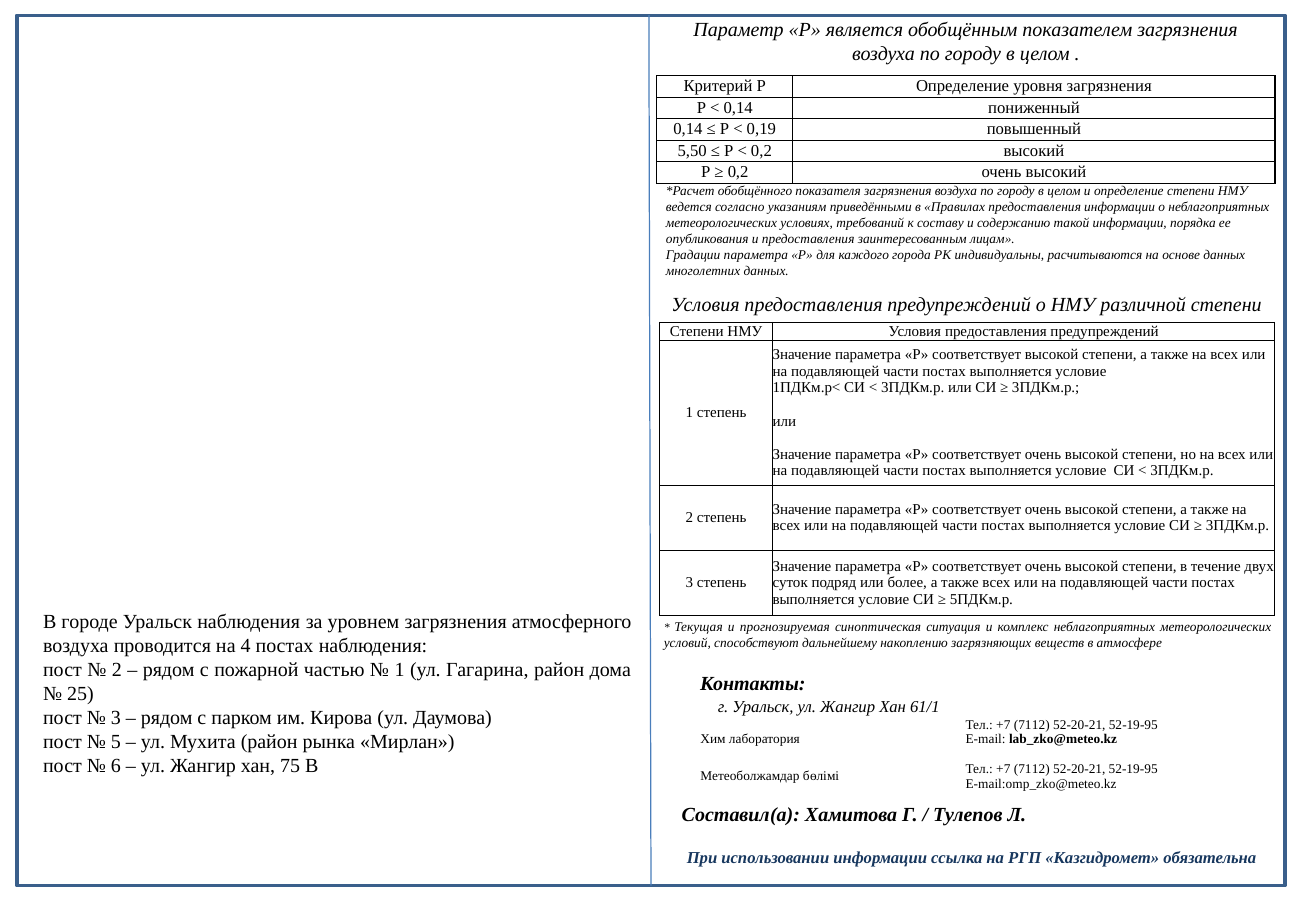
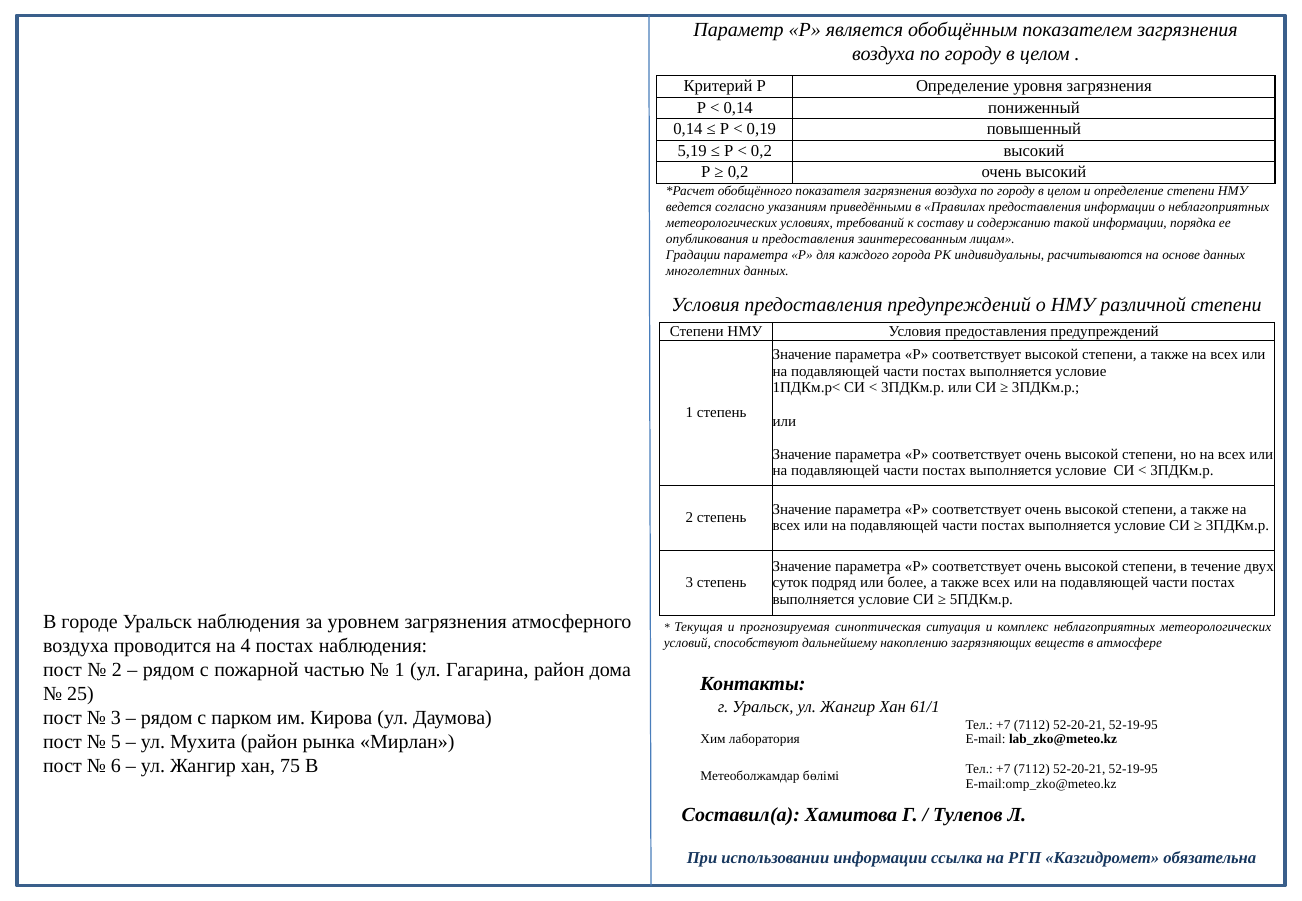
5,50: 5,50 -> 5,19
